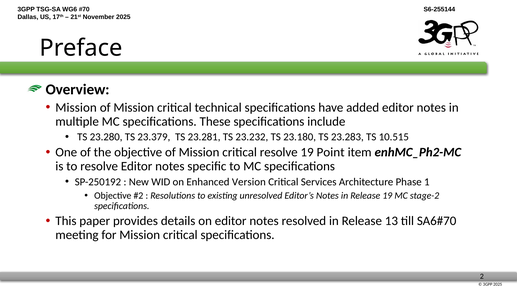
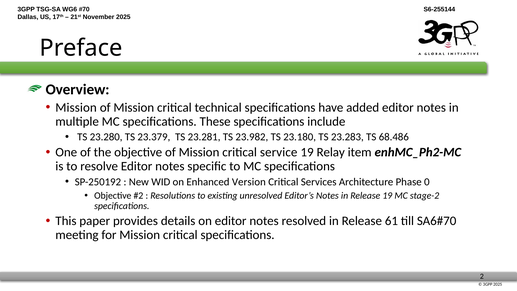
23.232: 23.232 -> 23.982
10.515: 10.515 -> 68.486
critical resolve: resolve -> service
Point: Point -> Relay
1: 1 -> 0
13: 13 -> 61
